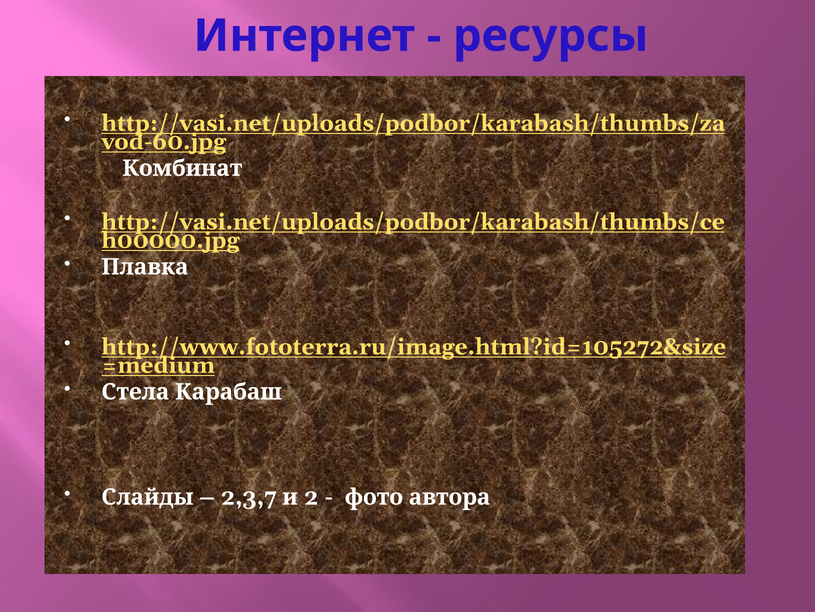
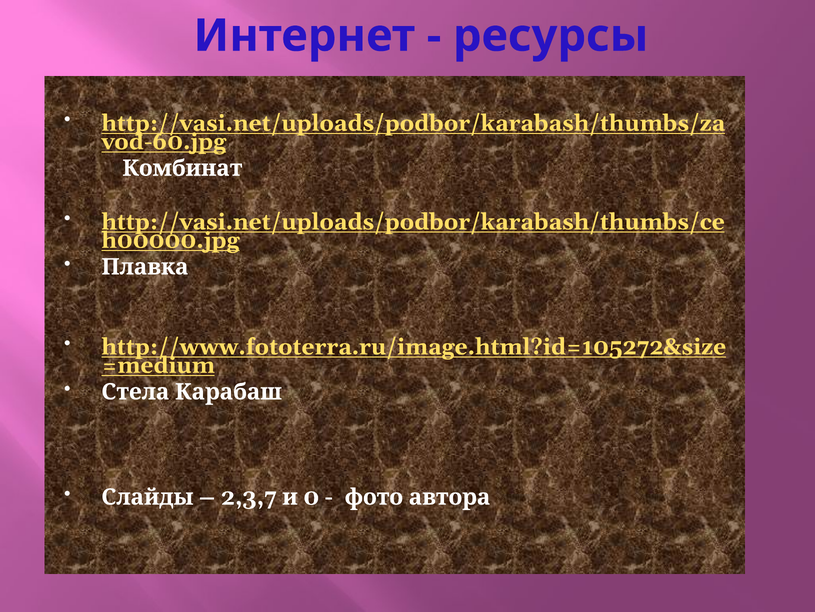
2: 2 -> 0
